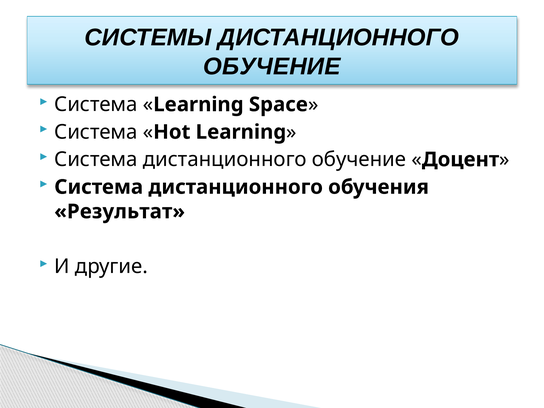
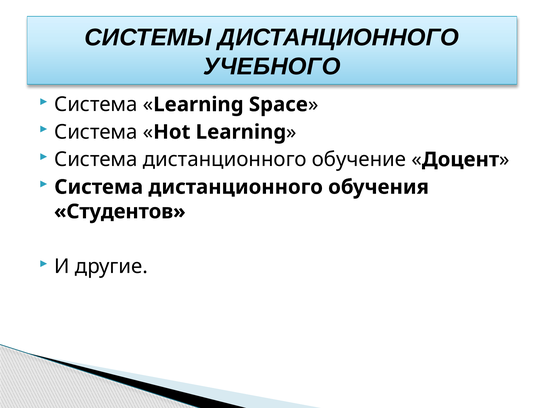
ОБУЧЕНИЕ at (272, 67): ОБУЧЕНИЕ -> УЧЕБНОГО
Результат: Результат -> Студентов
